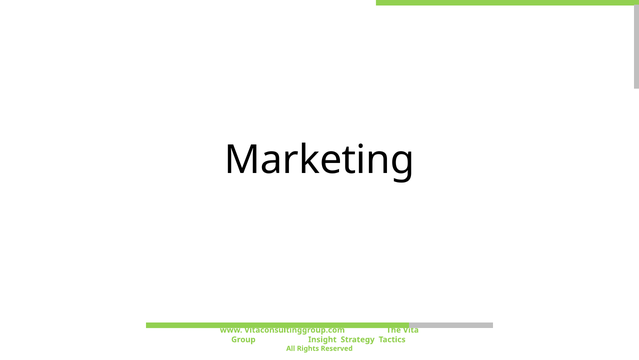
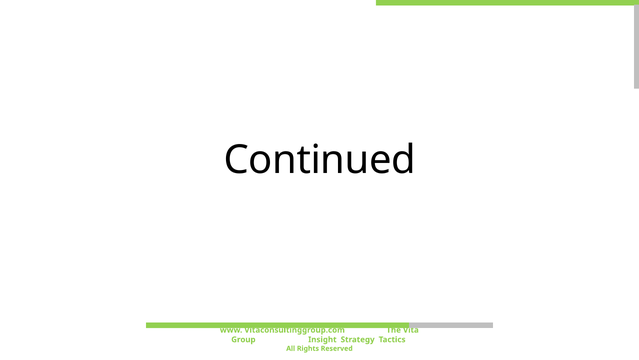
Marketing: Marketing -> Continued
